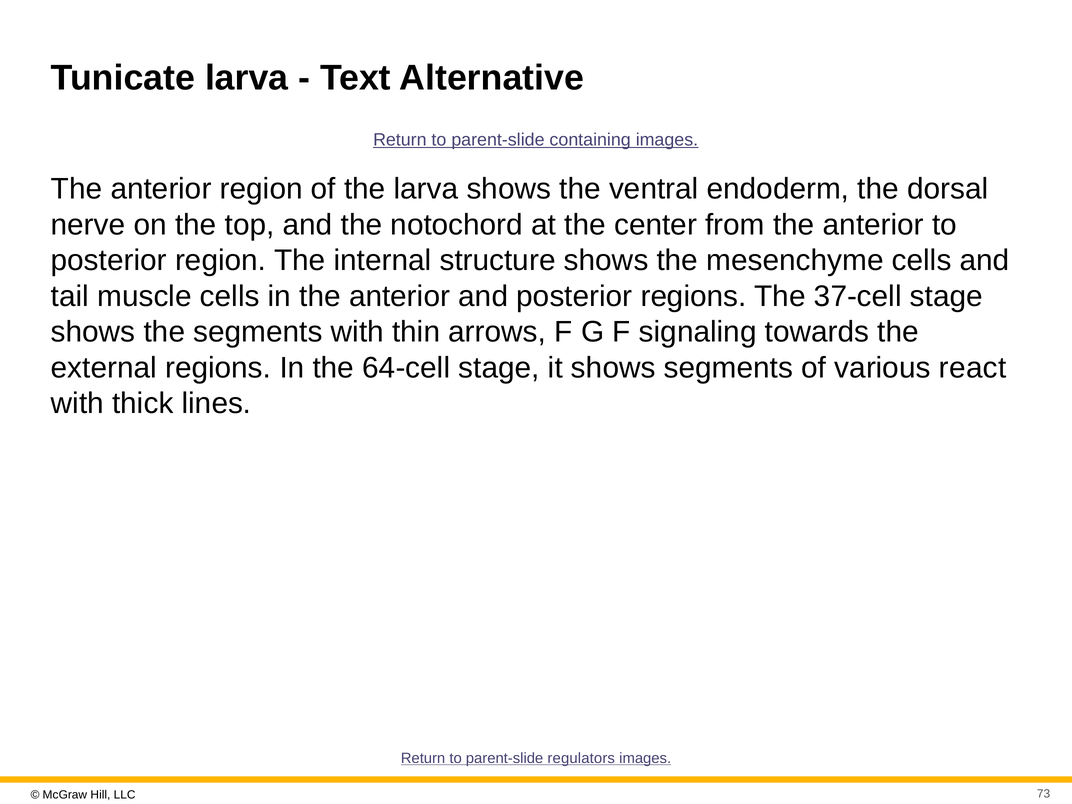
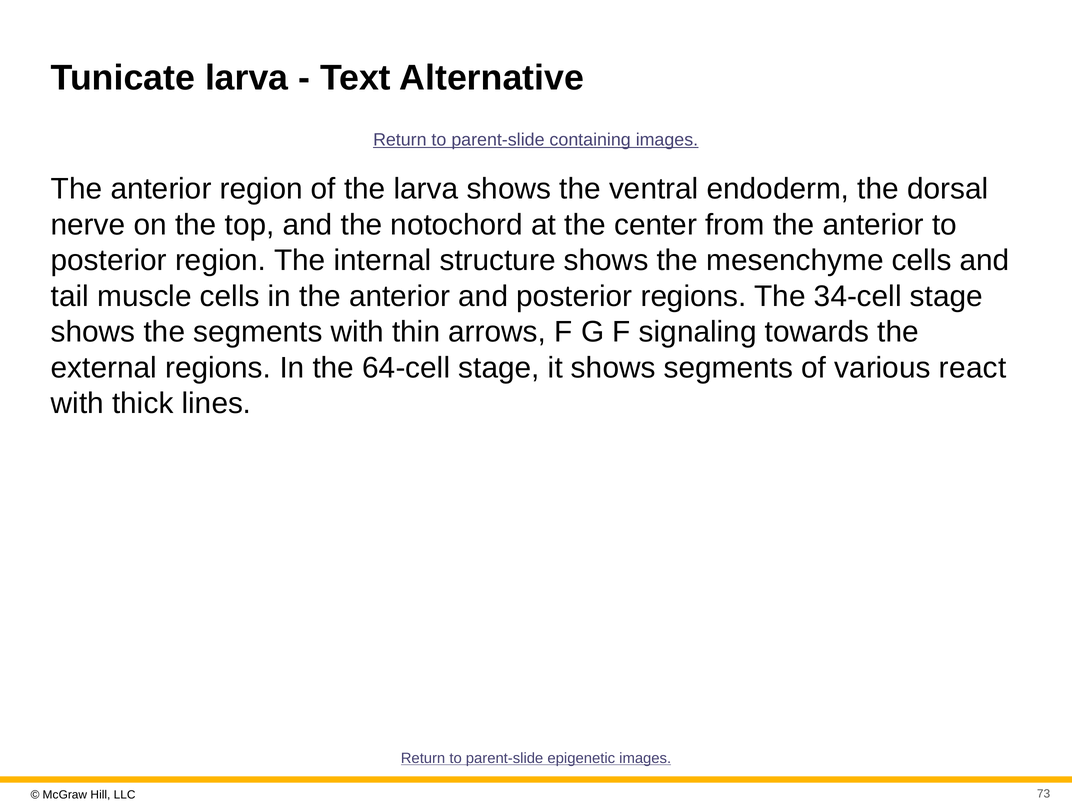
37-cell: 37-cell -> 34-cell
regulators: regulators -> epigenetic
